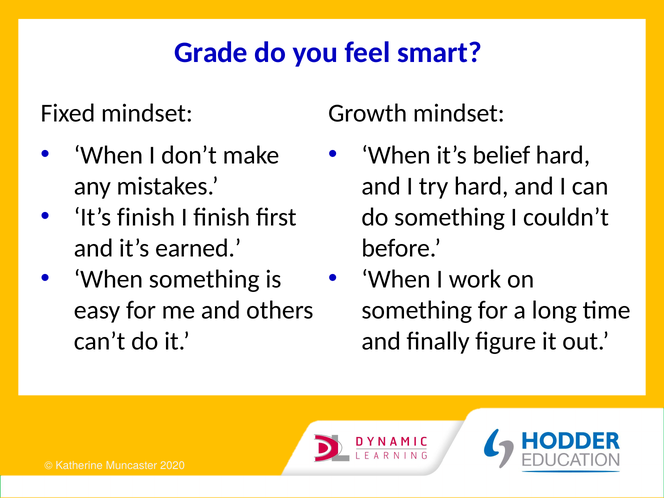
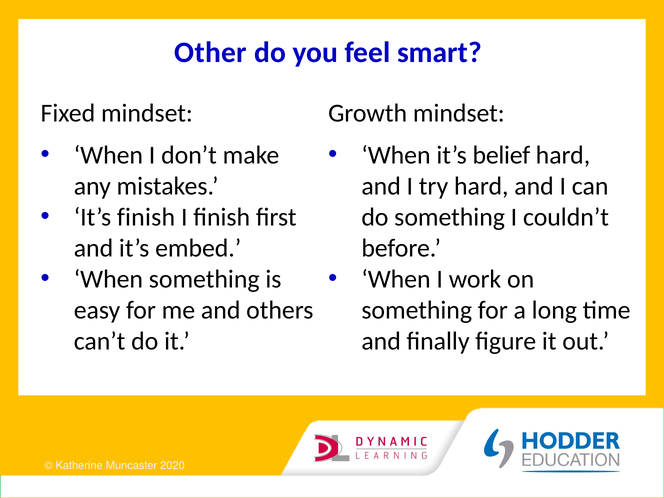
Grade: Grade -> Other
earned: earned -> embed
